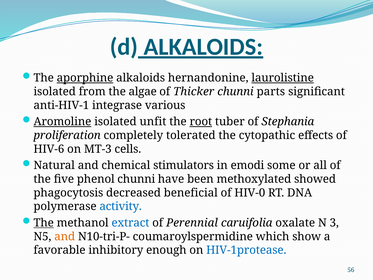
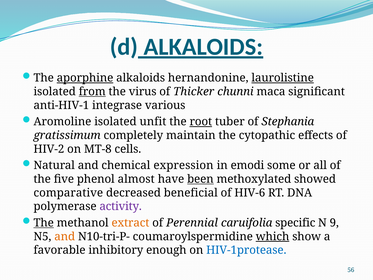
from underline: none -> present
algae: algae -> virus
parts: parts -> maca
Aromoline underline: present -> none
proliferation: proliferation -> gratissimum
tolerated: tolerated -> maintain
HIV-6: HIV-6 -> HIV-2
MT-3: MT-3 -> MT-8
stimulators: stimulators -> expression
phenol chunni: chunni -> almost
been underline: none -> present
phagocytosis: phagocytosis -> comparative
HIV-0: HIV-0 -> HIV-6
activity colour: blue -> purple
extract colour: blue -> orange
oxalate: oxalate -> specific
3: 3 -> 9
which underline: none -> present
